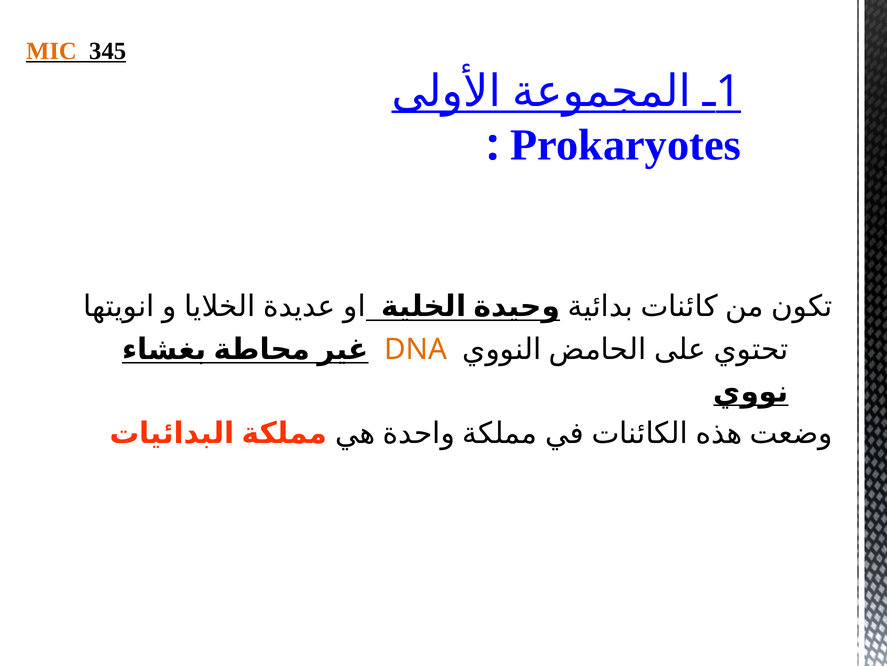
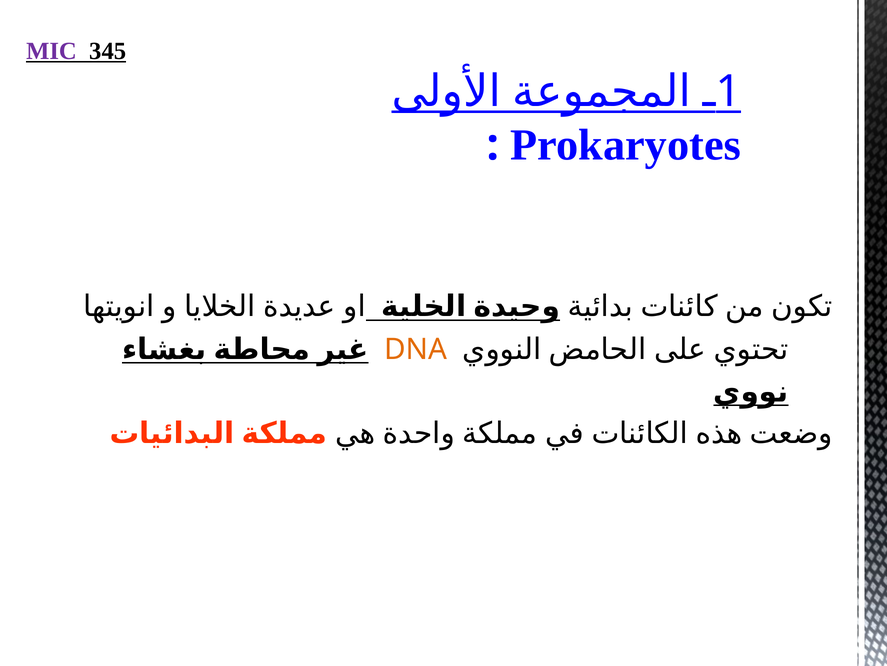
MIC colour: orange -> purple
